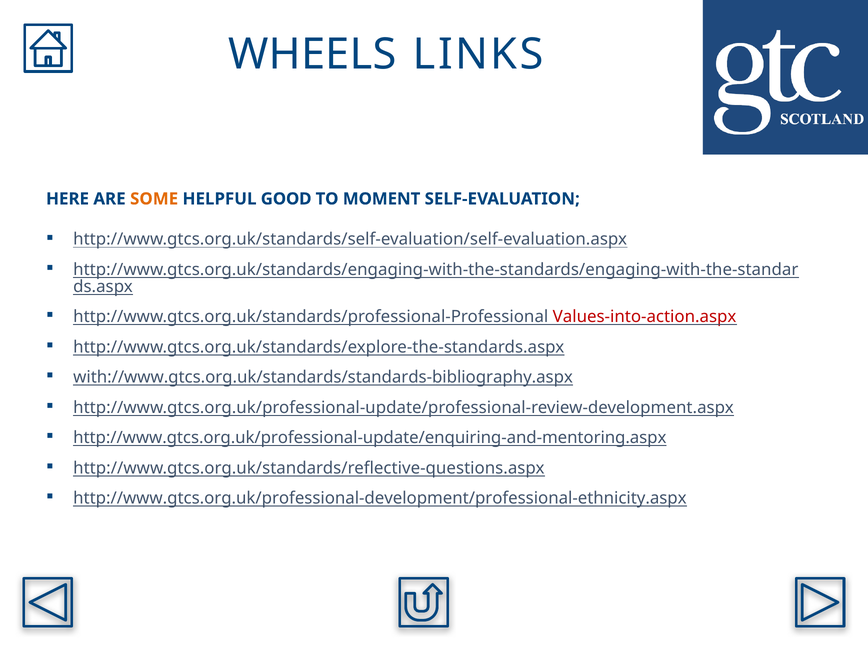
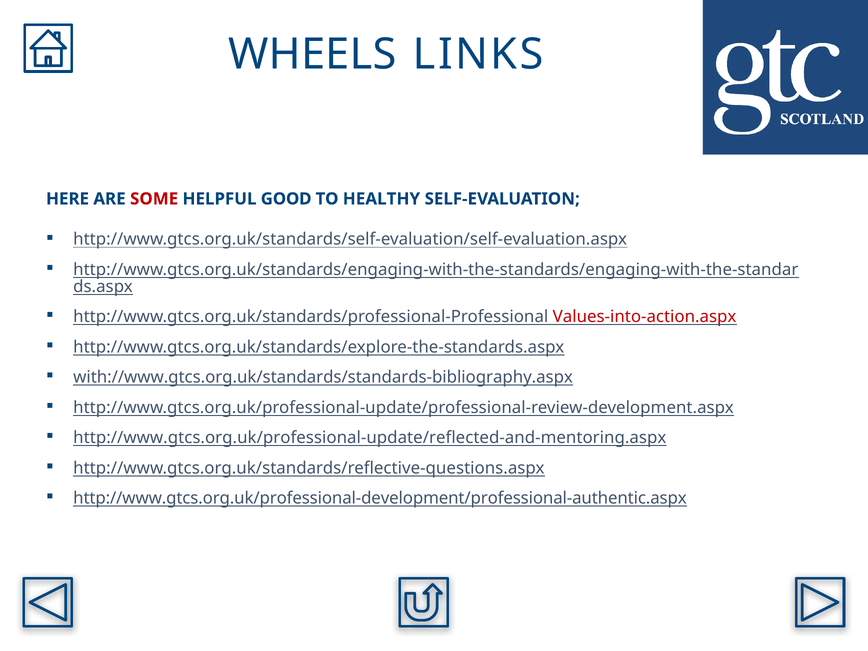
SOME colour: orange -> red
MOMENT: MOMENT -> HEALTHY
http://www.gtcs.org.uk/professional-update/enquiring-and-mentoring.aspx: http://www.gtcs.org.uk/professional-update/enquiring-and-mentoring.aspx -> http://www.gtcs.org.uk/professional-update/reflected-and-mentoring.aspx
http://www.gtcs.org.uk/professional-development/professional-ethnicity.aspx: http://www.gtcs.org.uk/professional-development/professional-ethnicity.aspx -> http://www.gtcs.org.uk/professional-development/professional-authentic.aspx
